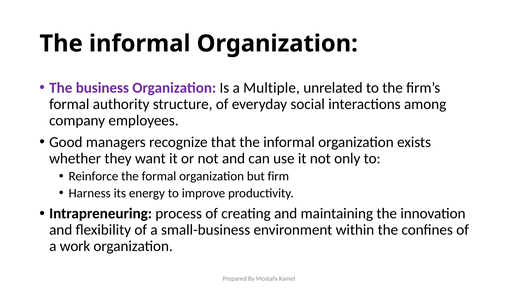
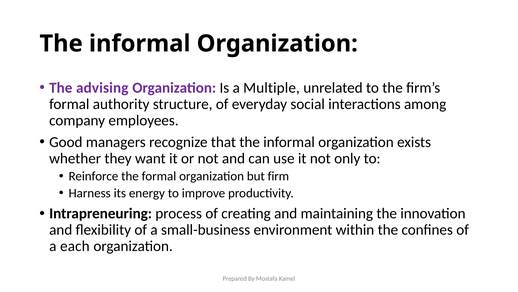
business: business -> advising
work: work -> each
